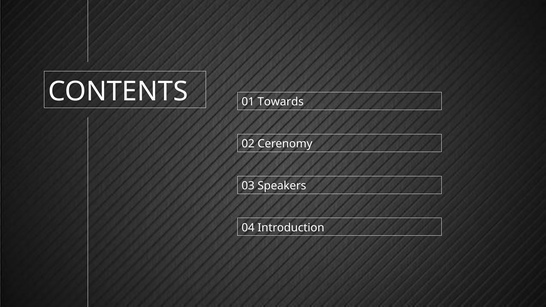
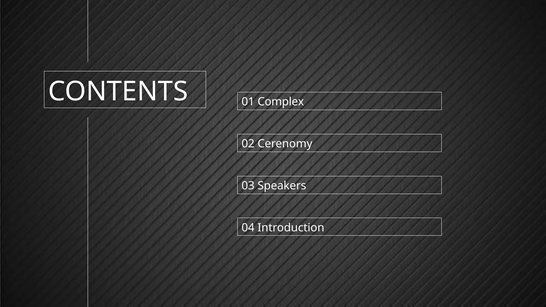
Towards: Towards -> Complex
